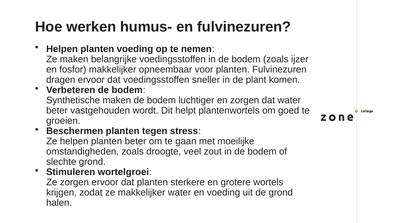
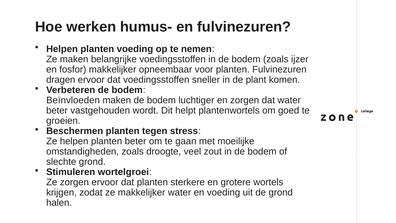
Synthetische: Synthetische -> Beïnvloeden
